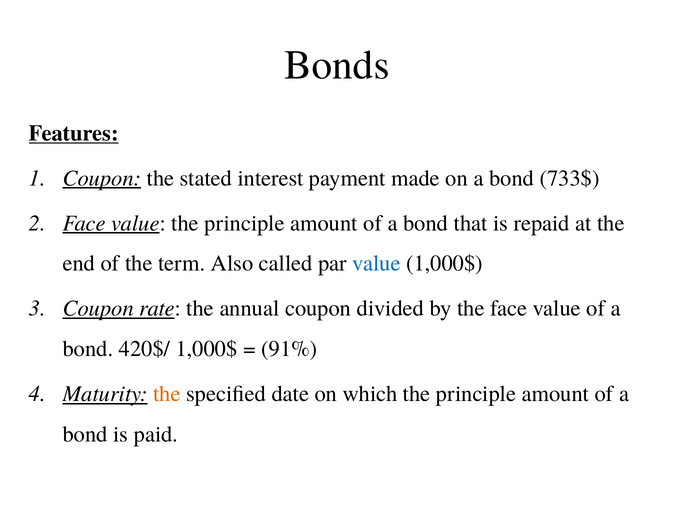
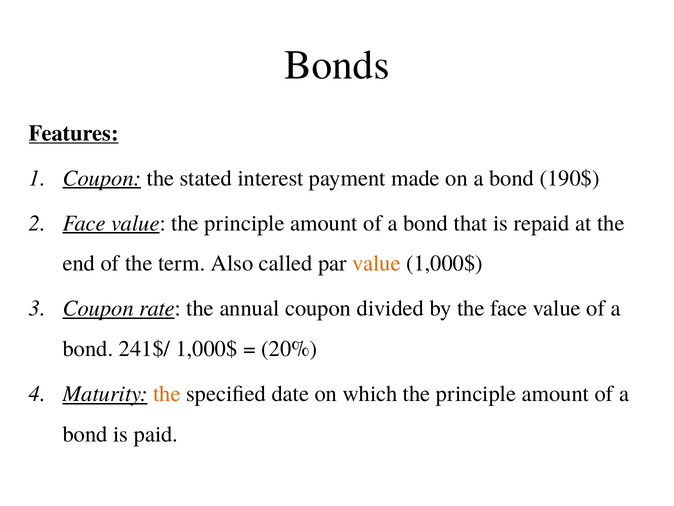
733$: 733$ -> 190$
value at (376, 263) colour: blue -> orange
420$/: 420$/ -> 241$/
91%: 91% -> 20%
